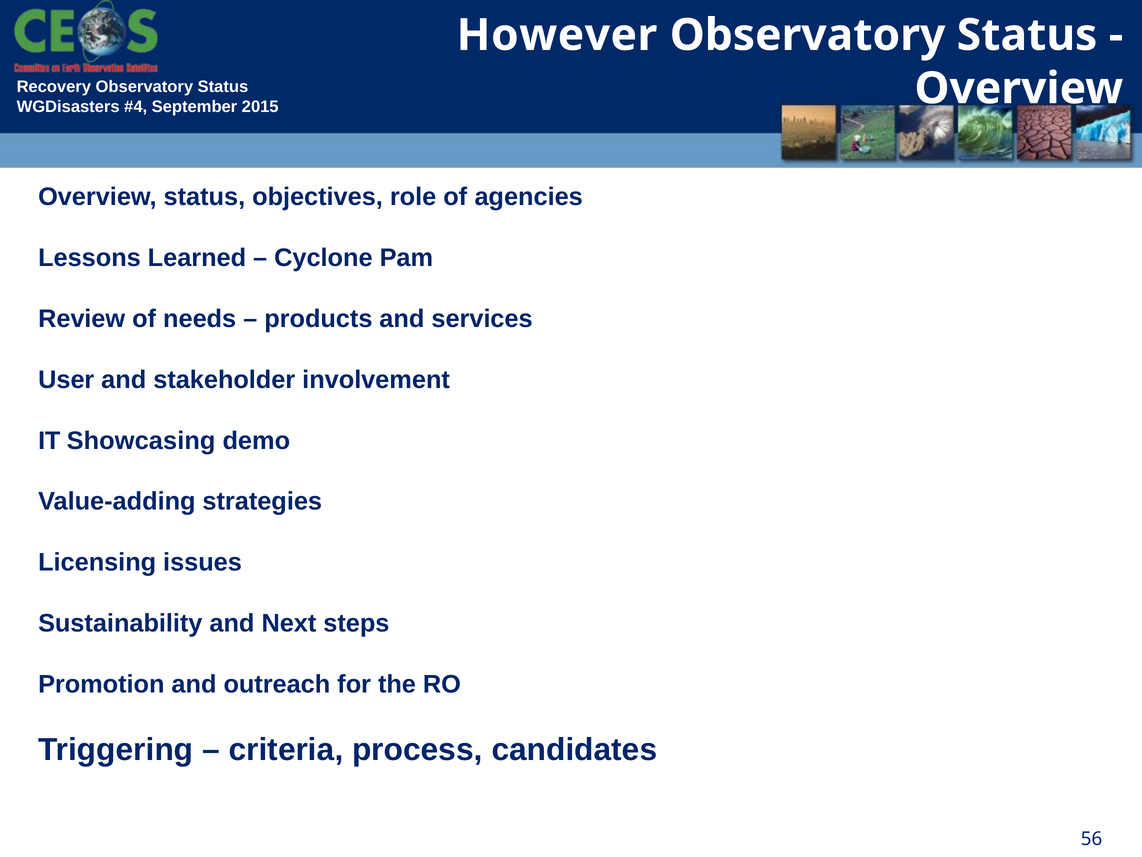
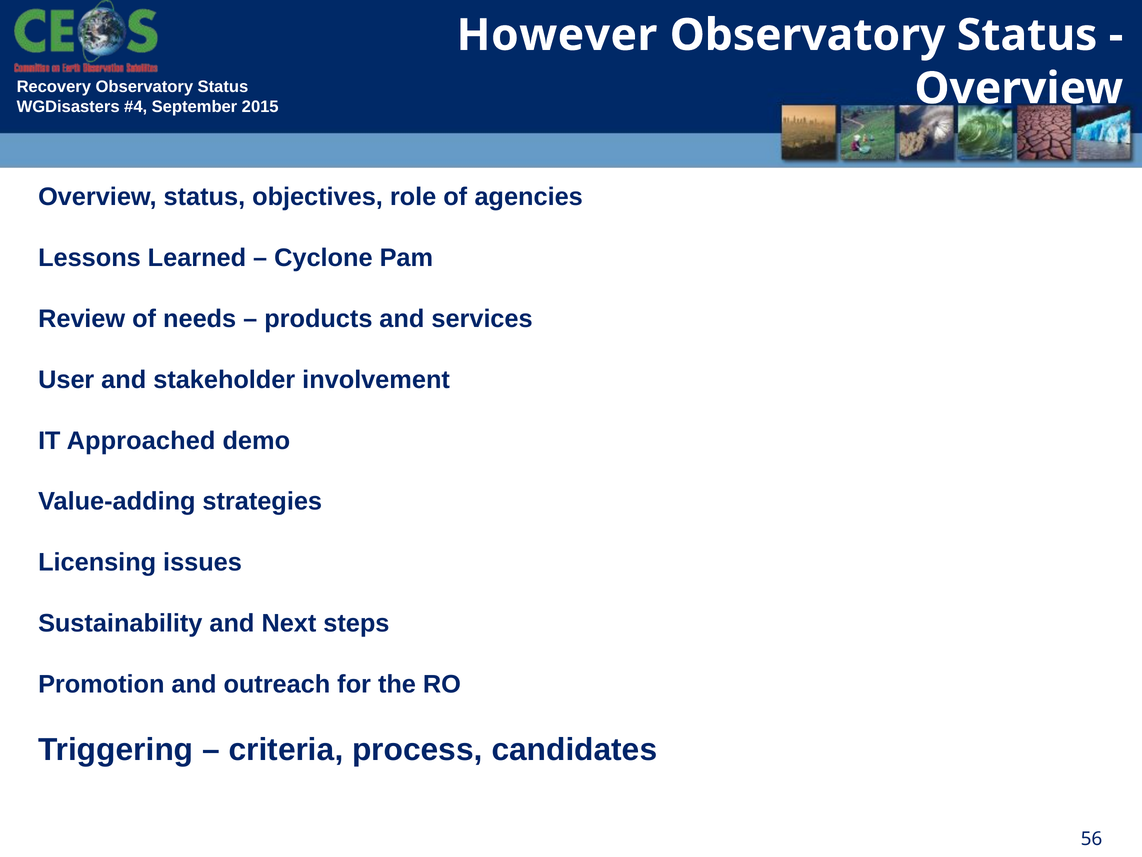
Showcasing: Showcasing -> Approached
